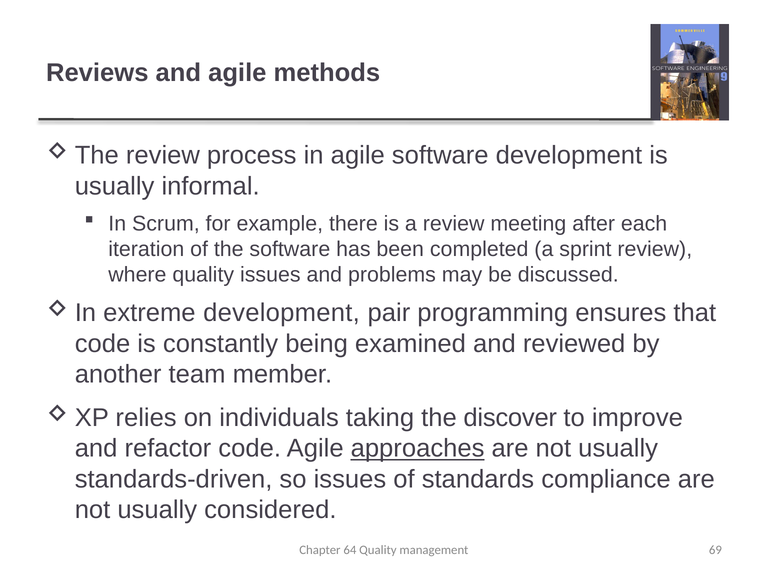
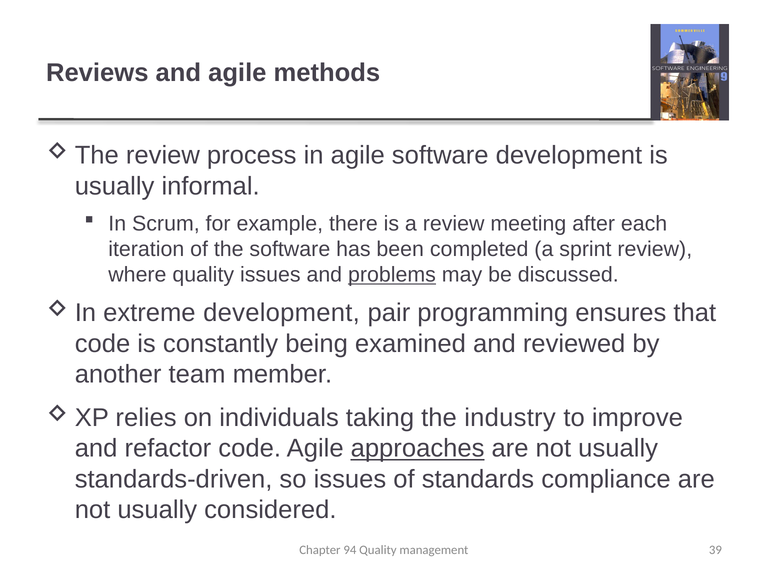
problems underline: none -> present
discover: discover -> industry
64: 64 -> 94
69: 69 -> 39
